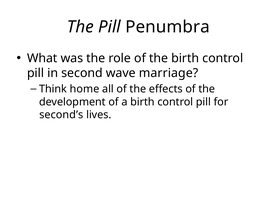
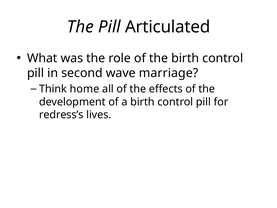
Penumbra: Penumbra -> Articulated
second’s: second’s -> redress’s
